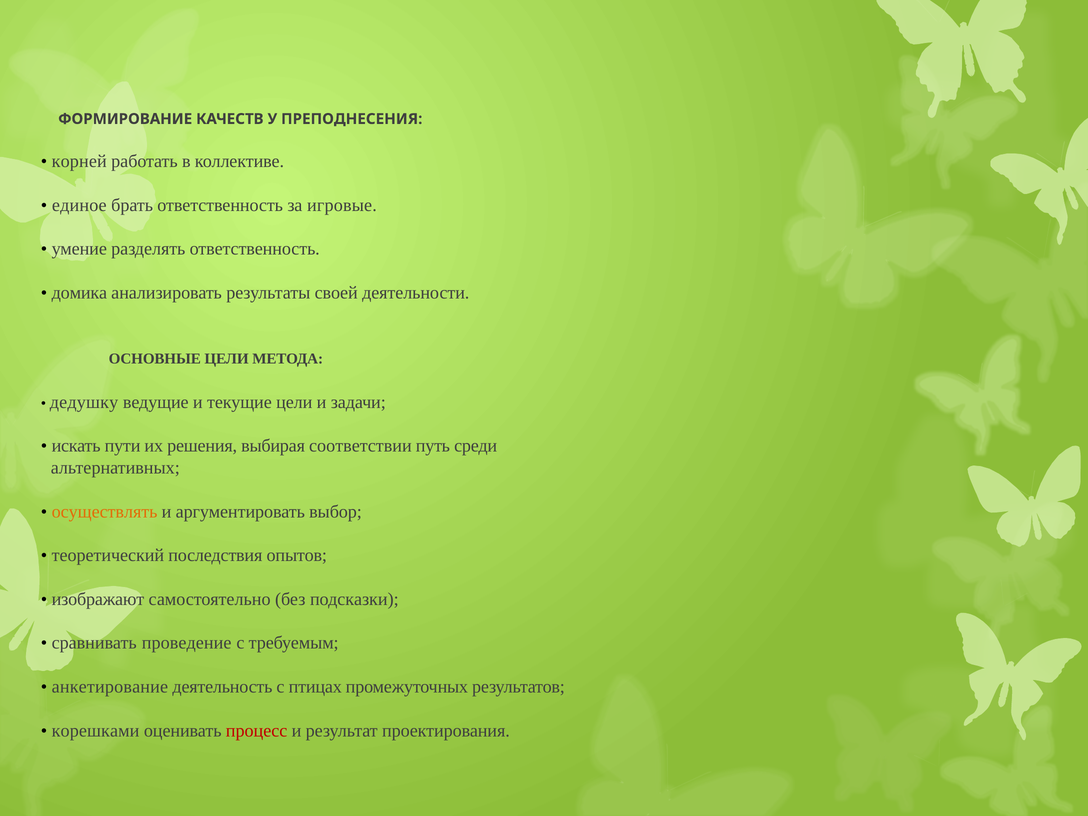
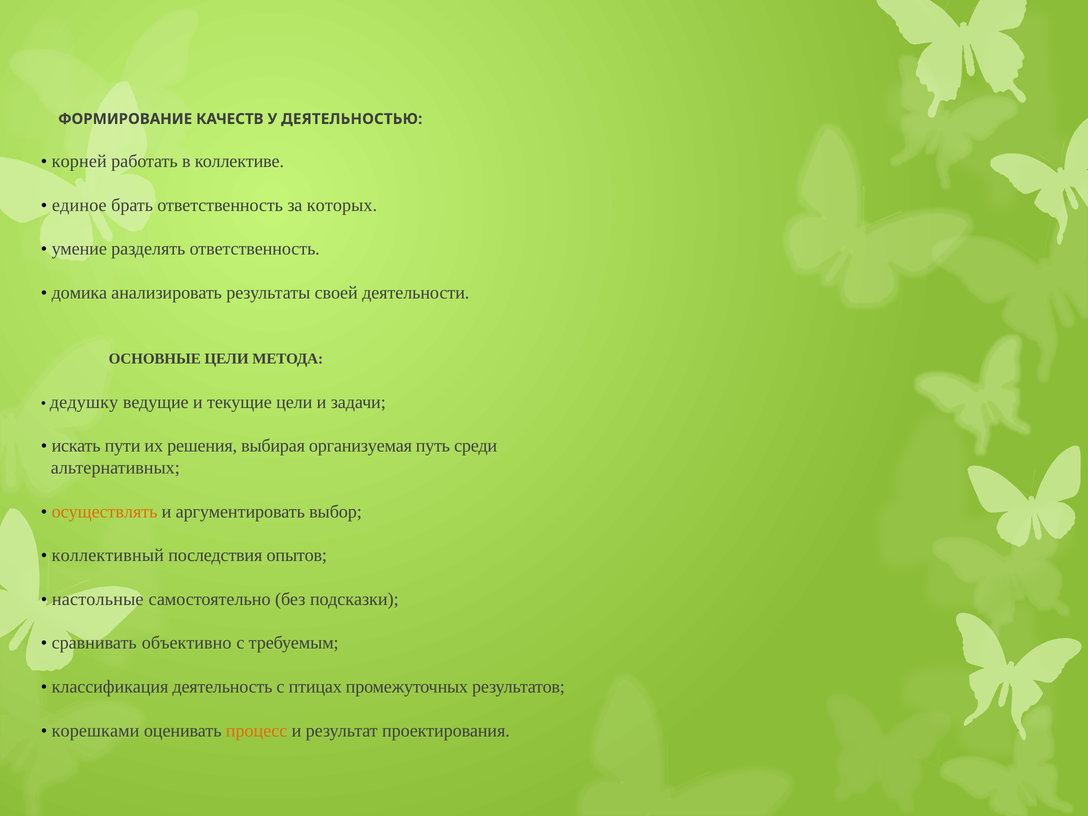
ПРЕПОДНЕСЕНИЯ: ПРЕПОДНЕСЕНИЯ -> ДЕЯТЕЛЬНОСТЬЮ
игровые: игровые -> которых
соответствии: соответствии -> организуемая
теоретический: теоретический -> коллективный
изображают: изображают -> настольные
проведение: проведение -> объективно
анкетирование: анкетирование -> классификация
процесс colour: red -> orange
